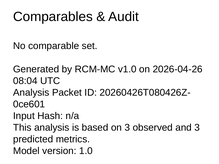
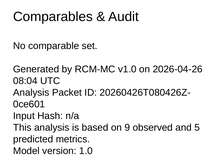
on 3: 3 -> 9
and 3: 3 -> 5
